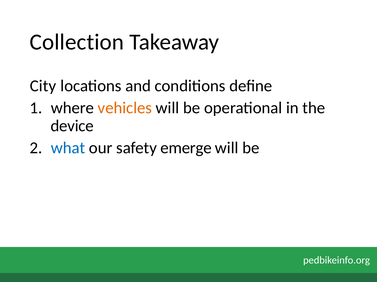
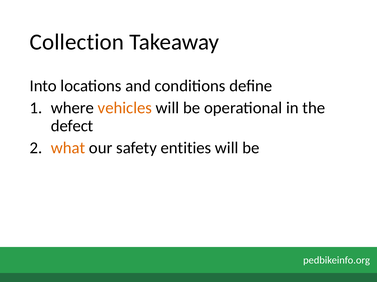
City: City -> Into
device: device -> defect
what colour: blue -> orange
emerge: emerge -> entities
